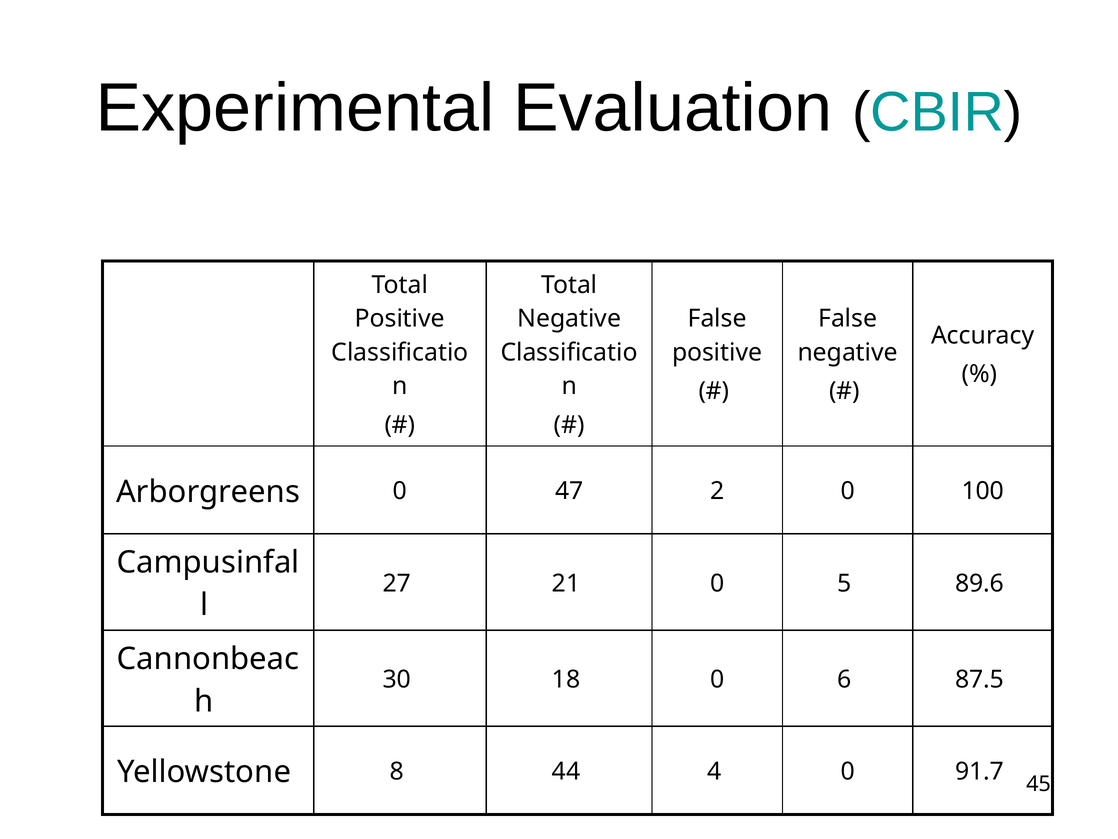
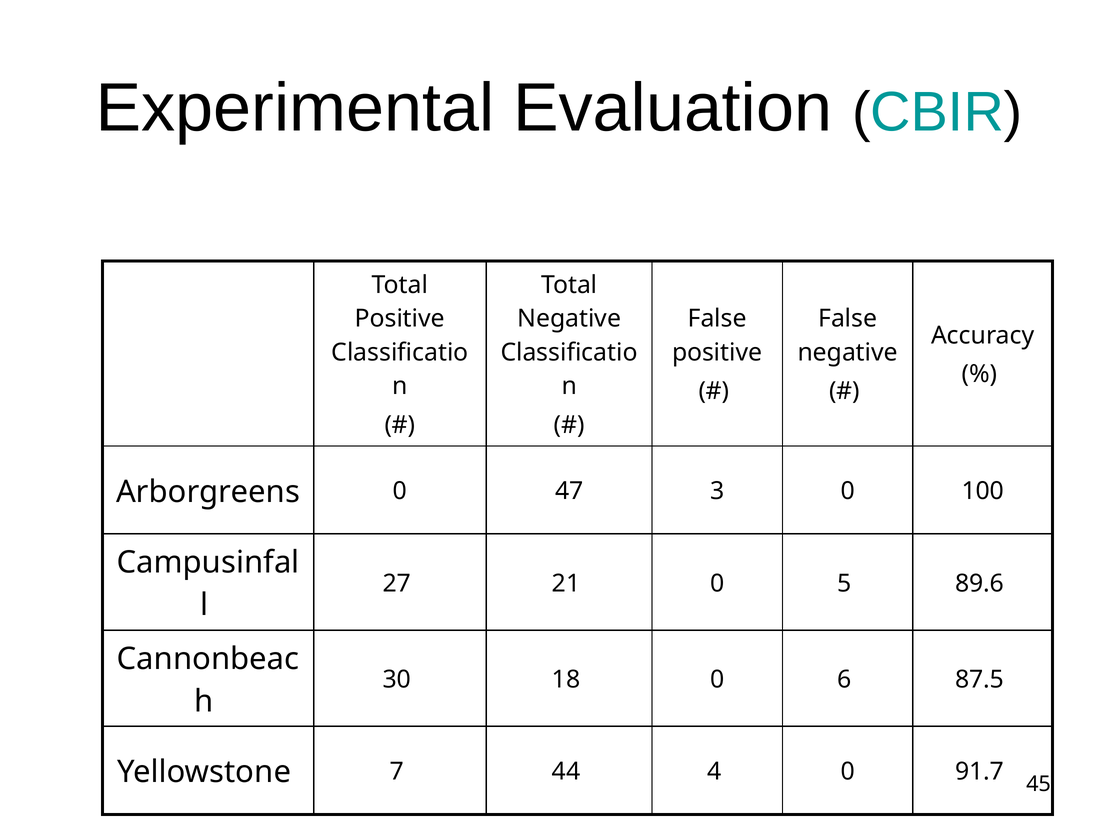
2: 2 -> 3
8: 8 -> 7
